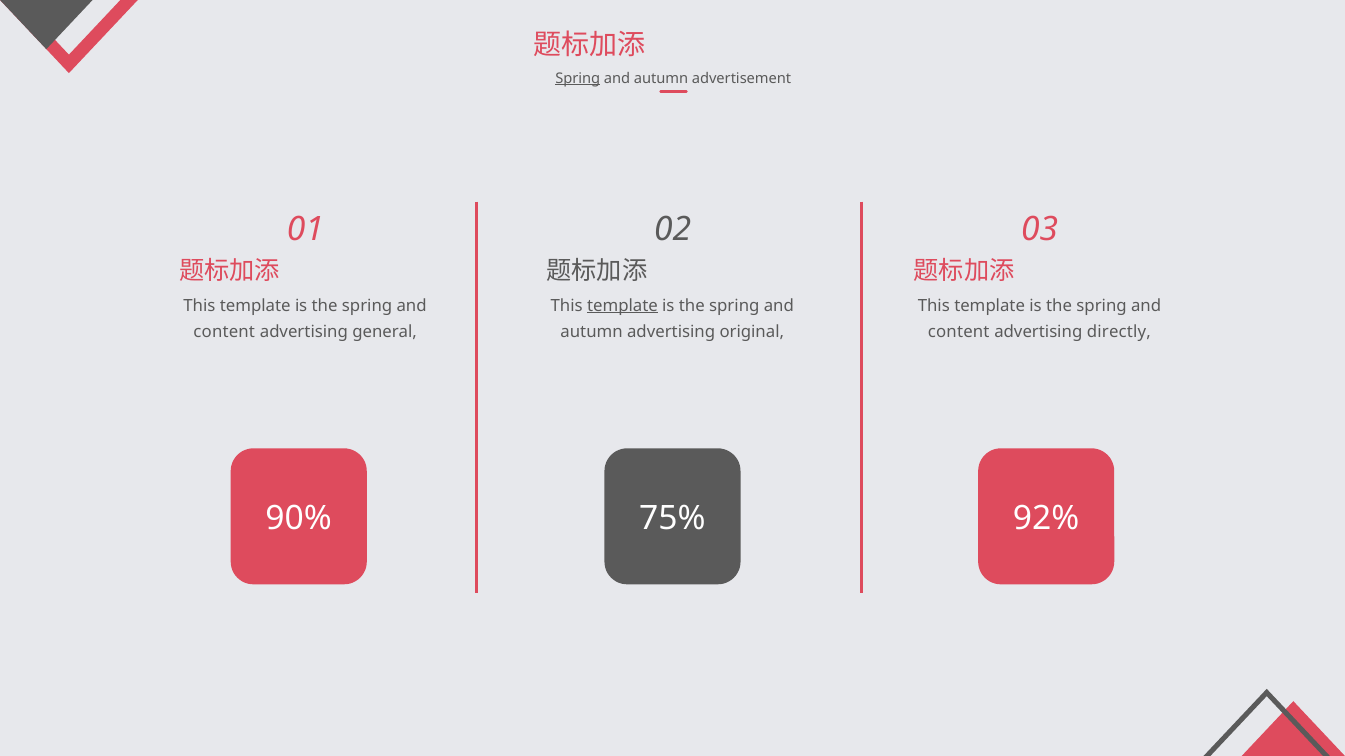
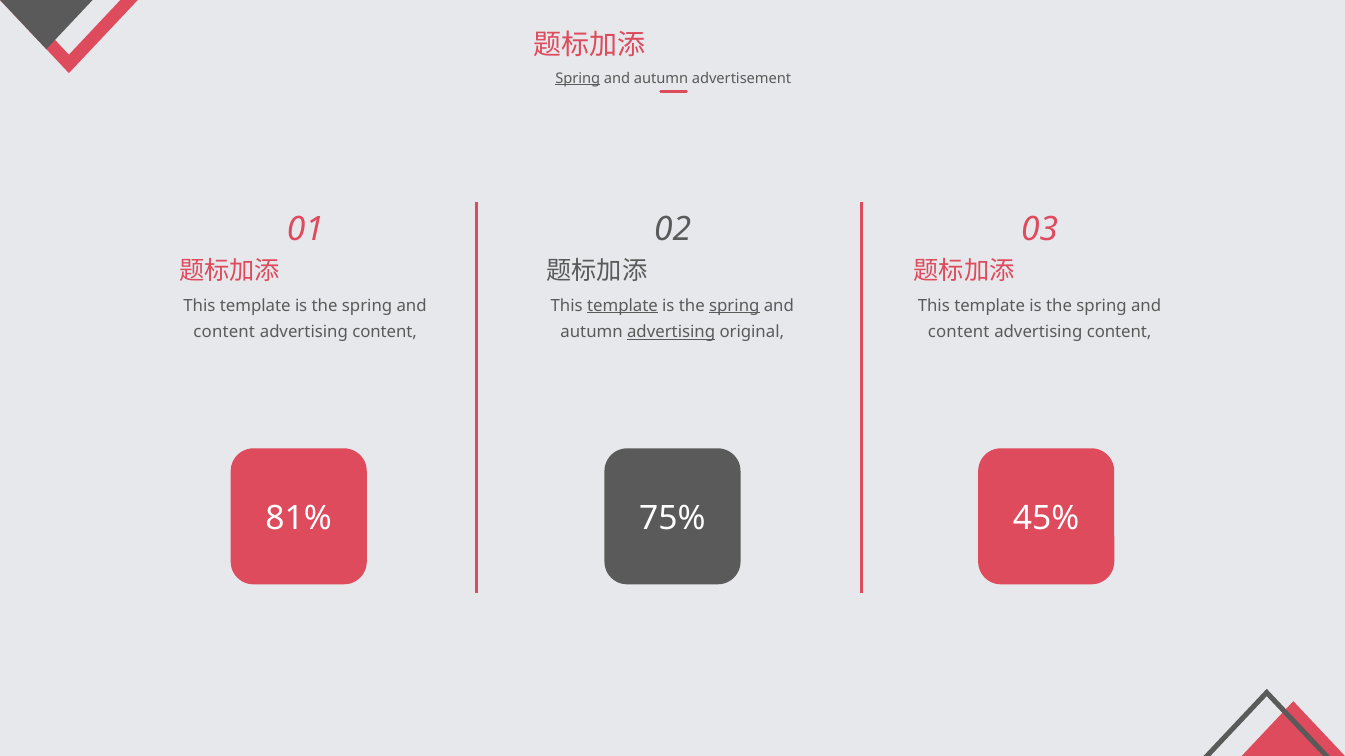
spring at (734, 306) underline: none -> present
general at (385, 332): general -> content
advertising at (671, 332) underline: none -> present
directly at (1119, 332): directly -> content
90%: 90% -> 81%
92%: 92% -> 45%
